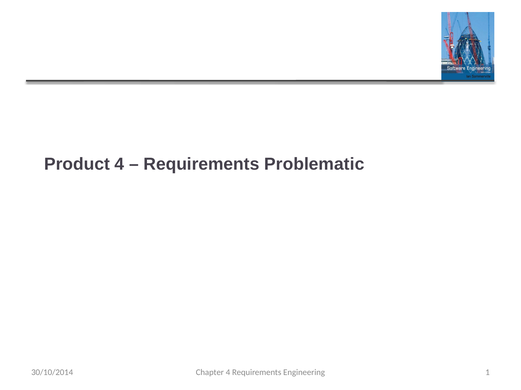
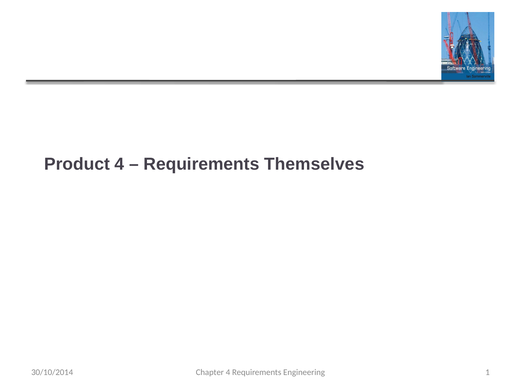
Problematic: Problematic -> Themselves
